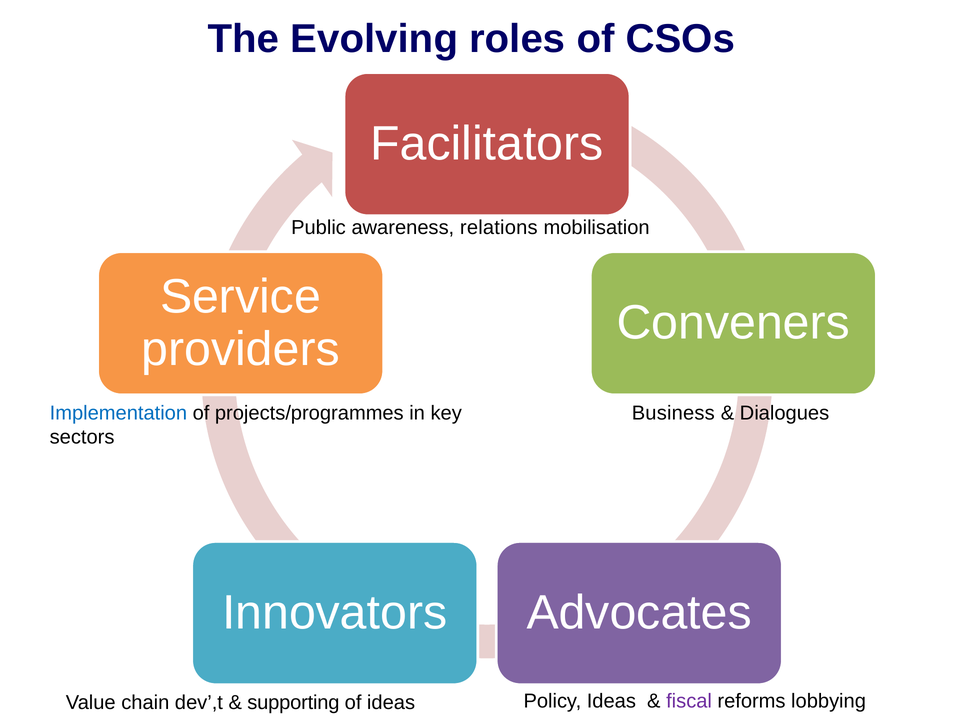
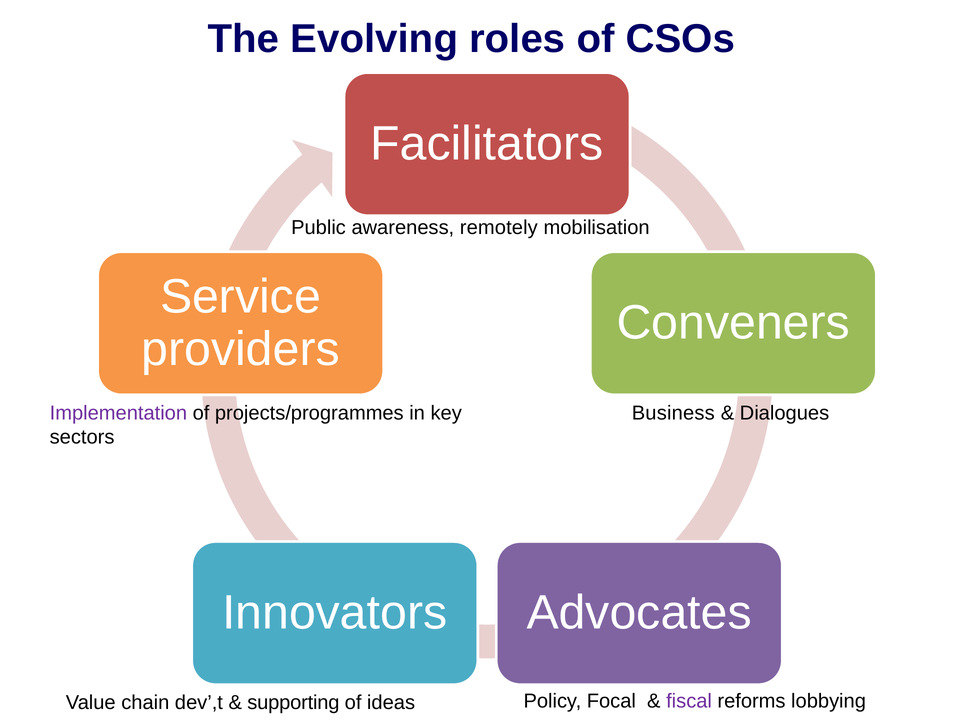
relations: relations -> remotely
Implementation colour: blue -> purple
Policy Ideas: Ideas -> Focal
